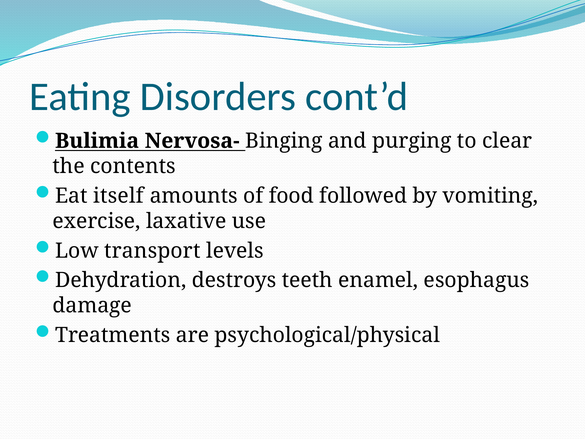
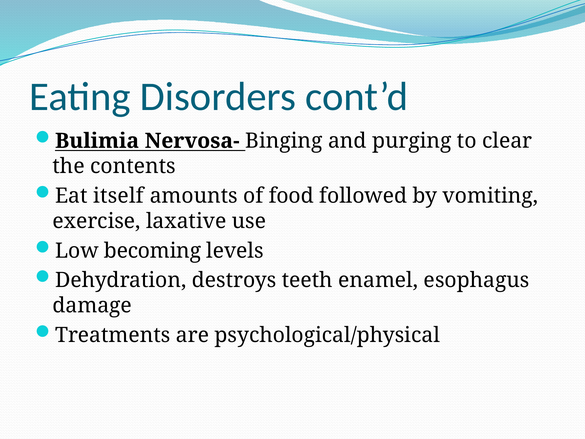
transport: transport -> becoming
